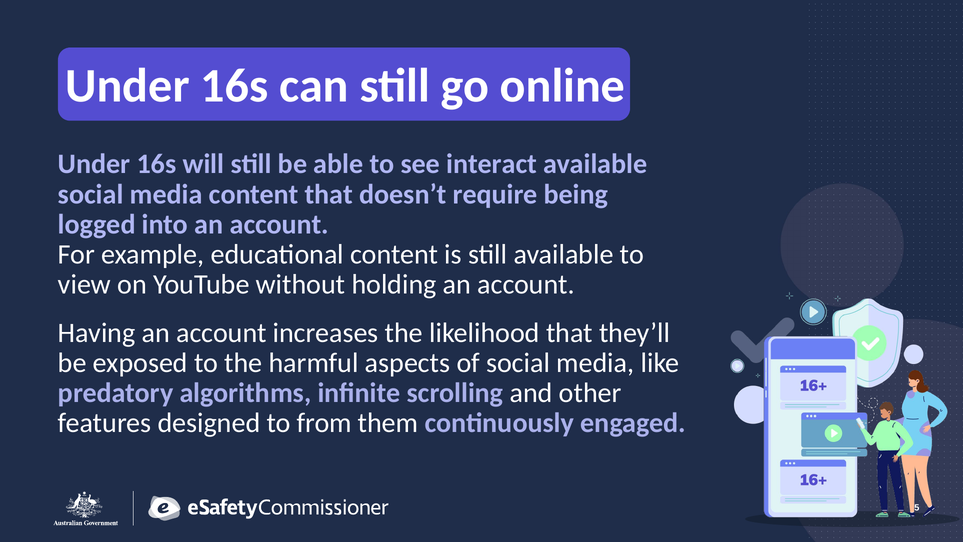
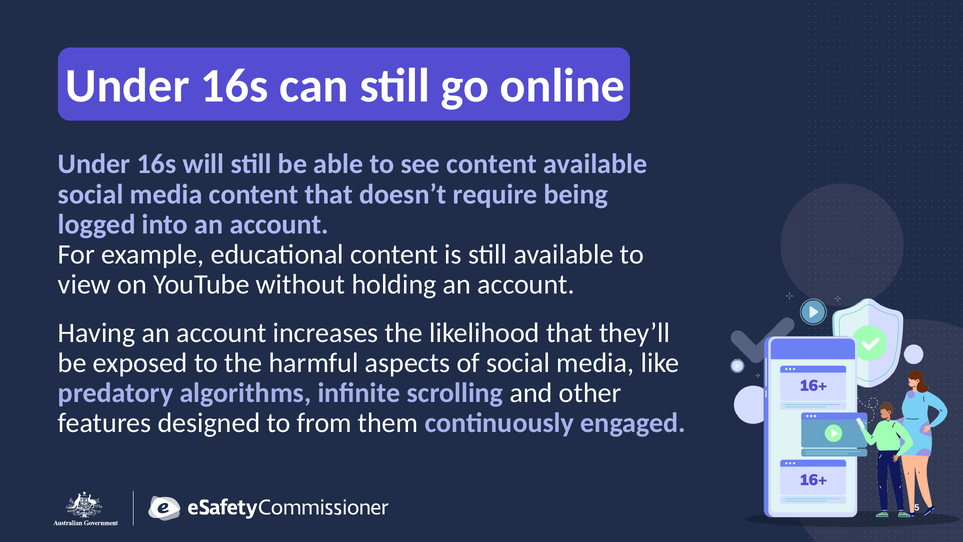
see interact: interact -> content
